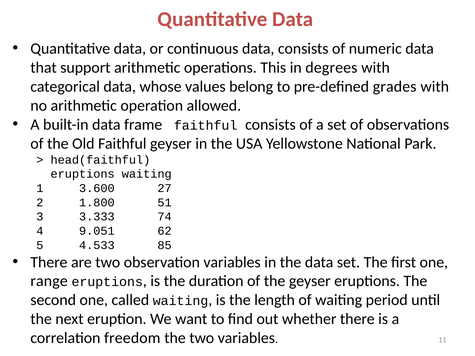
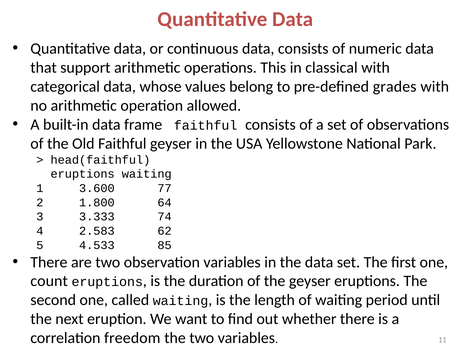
degrees: degrees -> classical
27: 27 -> 77
51: 51 -> 64
9.051: 9.051 -> 2.583
range: range -> count
